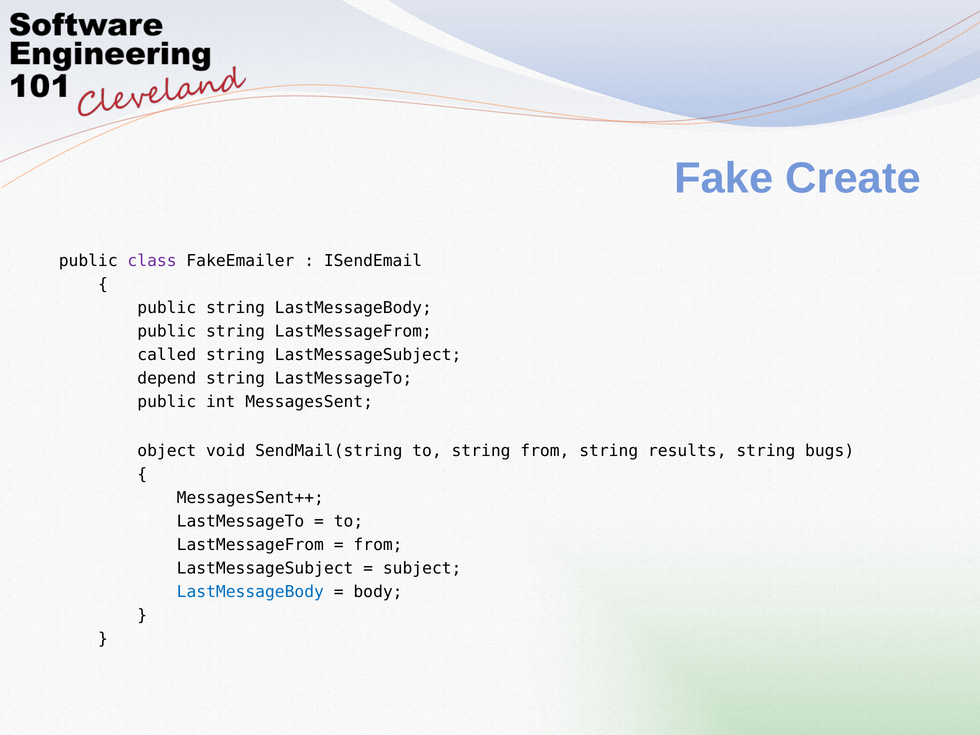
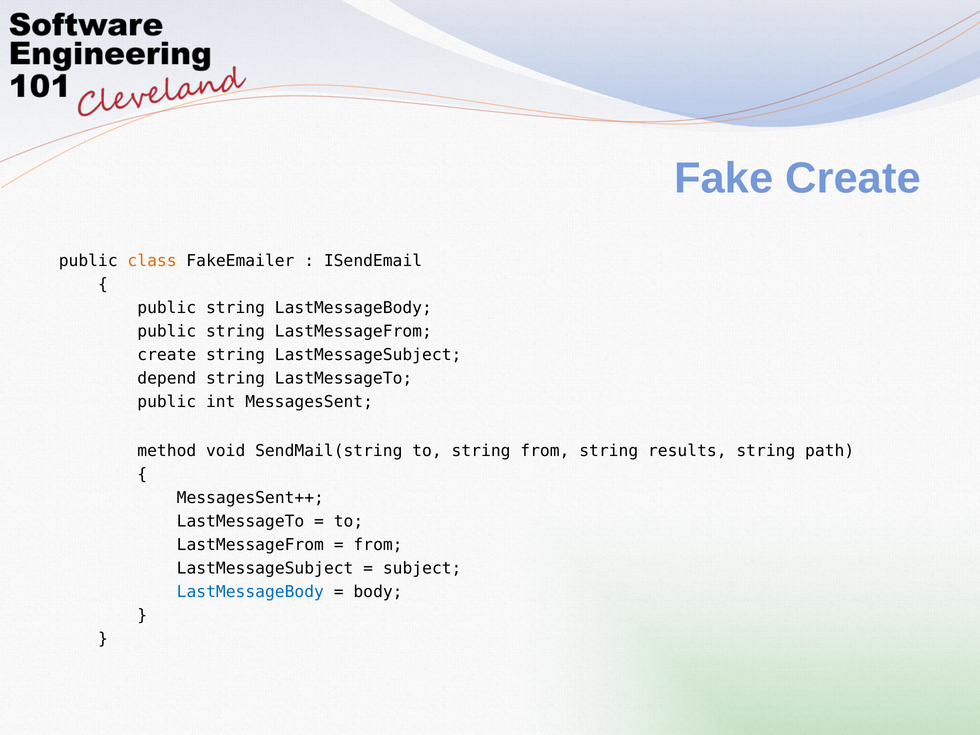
class colour: purple -> orange
called at (167, 355): called -> create
object: object -> method
bugs: bugs -> path
